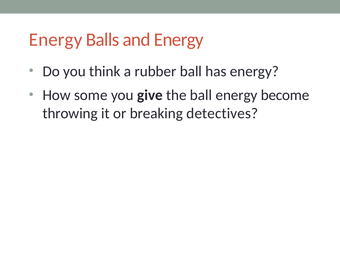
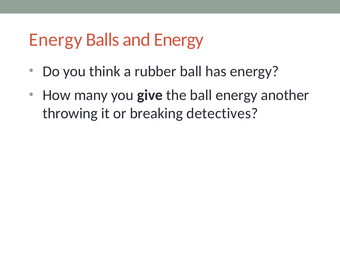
some: some -> many
become: become -> another
